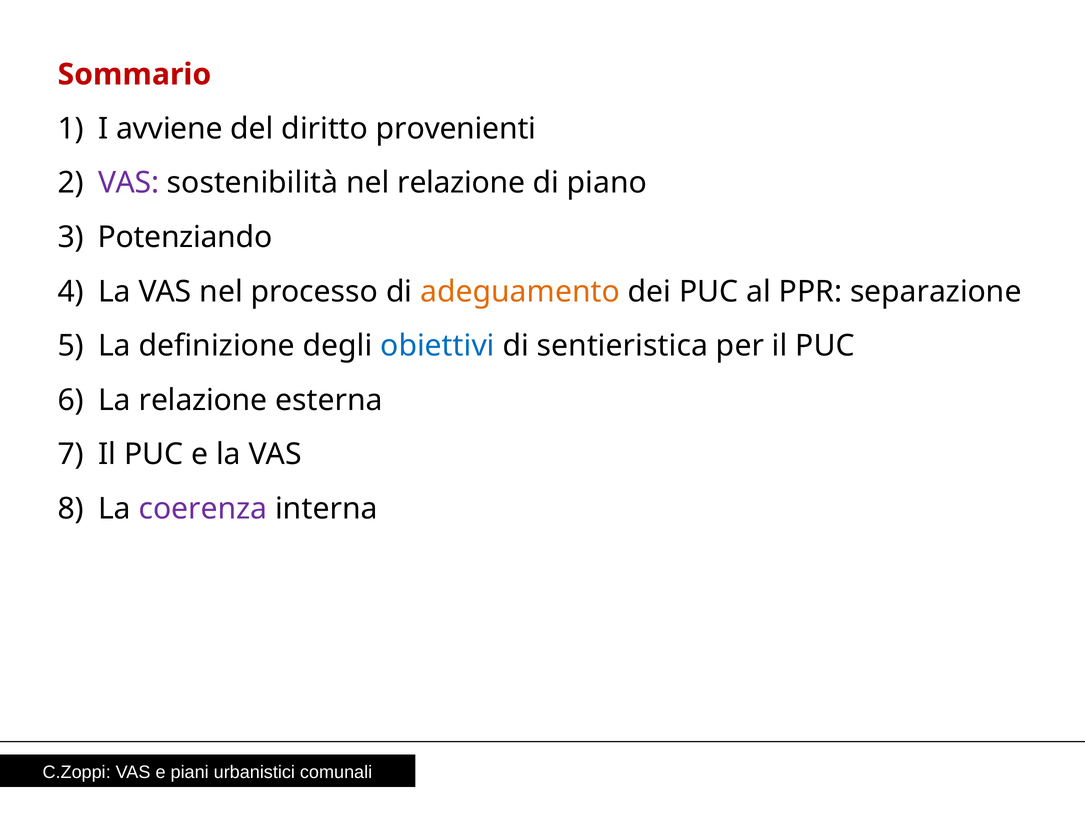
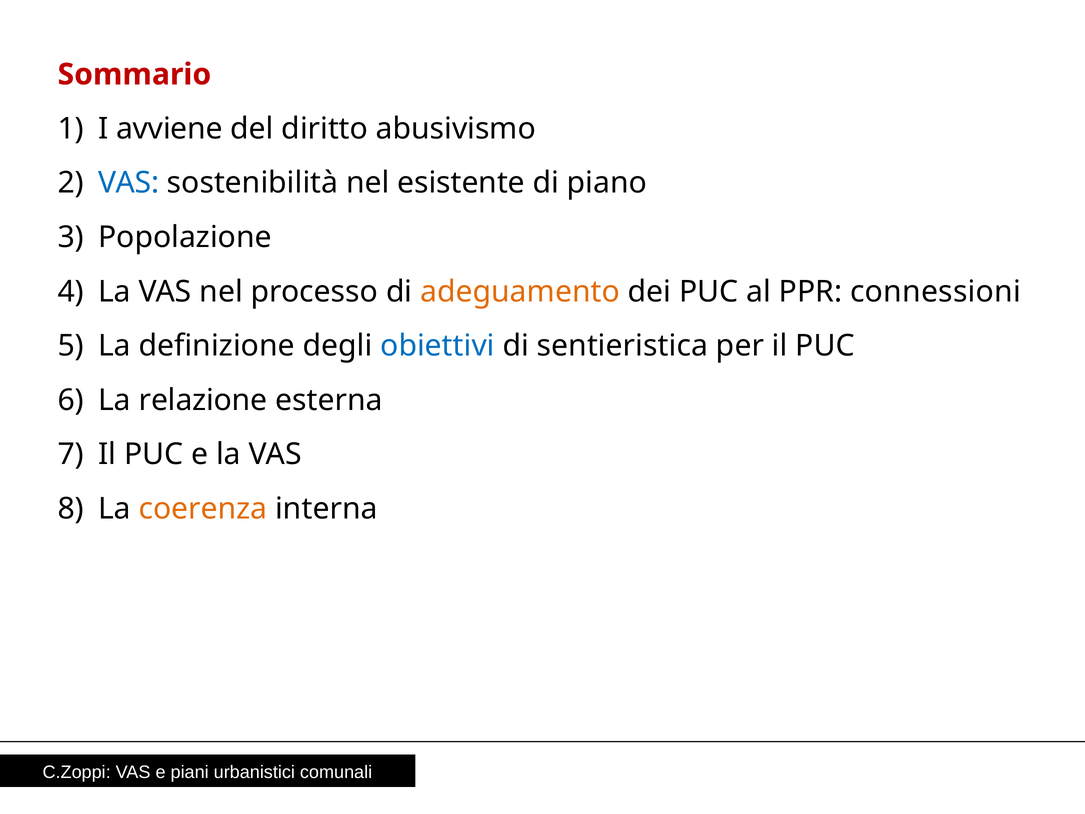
provenienti: provenienti -> abusivismo
VAS at (129, 183) colour: purple -> blue
nel relazione: relazione -> esistente
Potenziando: Potenziando -> Popolazione
separazione: separazione -> connessioni
coerenza colour: purple -> orange
